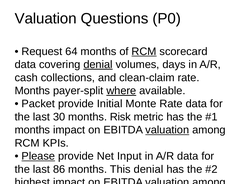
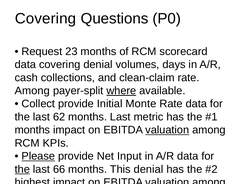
Valuation at (46, 19): Valuation -> Covering
64: 64 -> 23
RCM at (144, 52) underline: present -> none
denial at (98, 65) underline: present -> none
Months at (32, 91): Months -> Among
Packet at (38, 104): Packet -> Collect
30: 30 -> 62
months Risk: Risk -> Last
the at (22, 170) underline: none -> present
86: 86 -> 66
